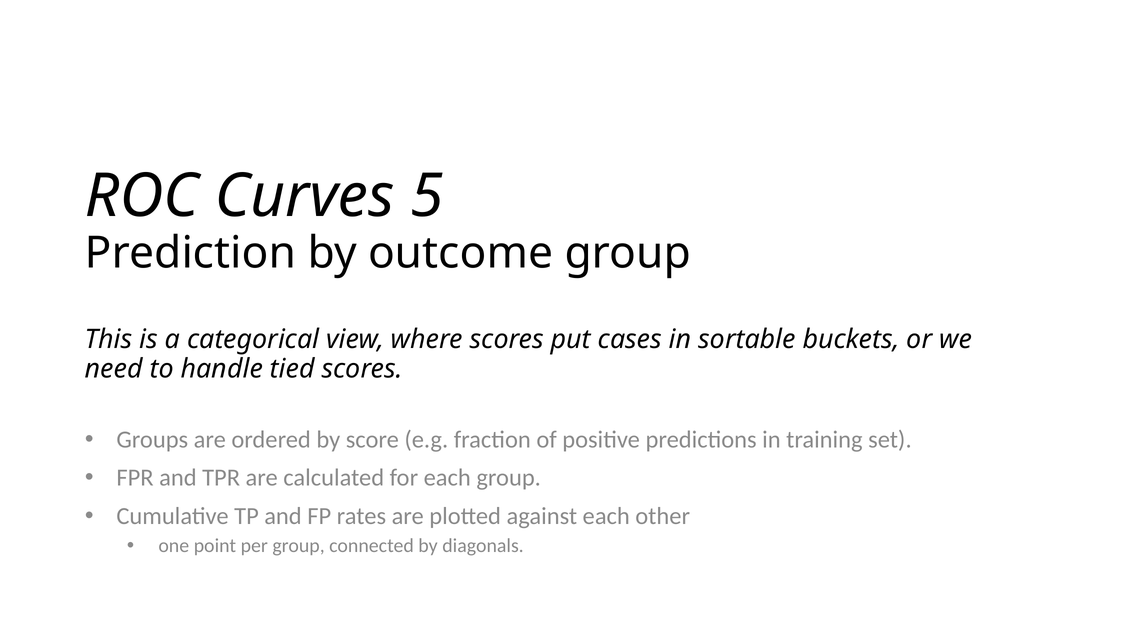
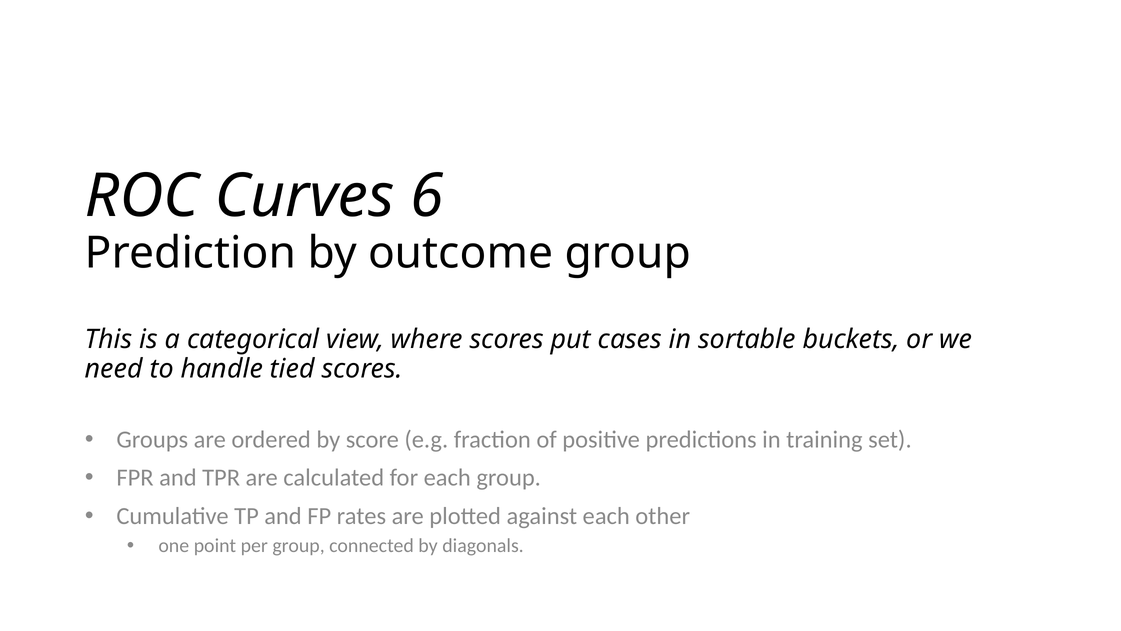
5: 5 -> 6
